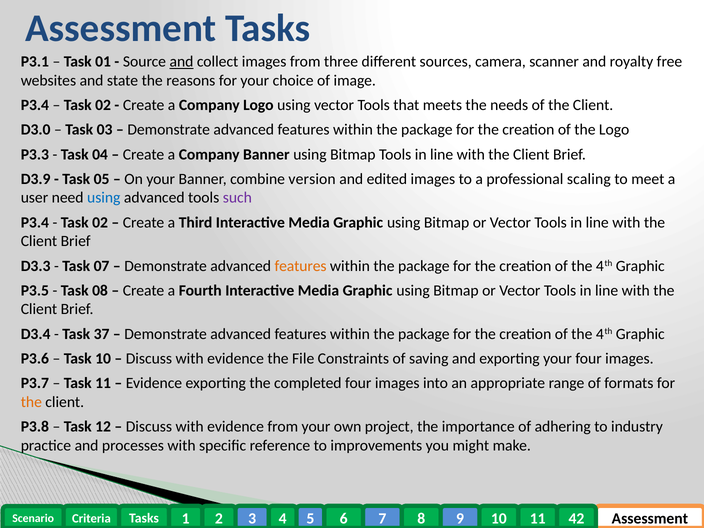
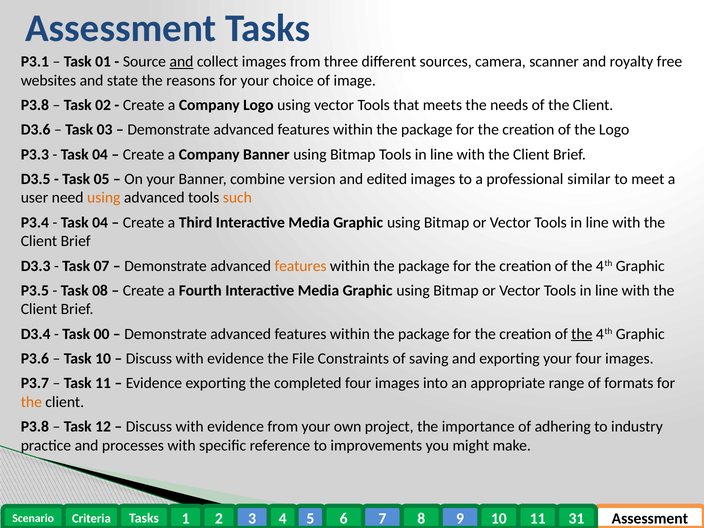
P3.4 at (35, 105): P3.4 -> P3.8
D3.0: D3.0 -> D3.6
D3.9: D3.9 -> D3.5
scaling: scaling -> similar
using at (104, 198) colour: blue -> orange
such colour: purple -> orange
02 at (100, 222): 02 -> 04
37: 37 -> 00
the at (582, 334) underline: none -> present
42: 42 -> 31
